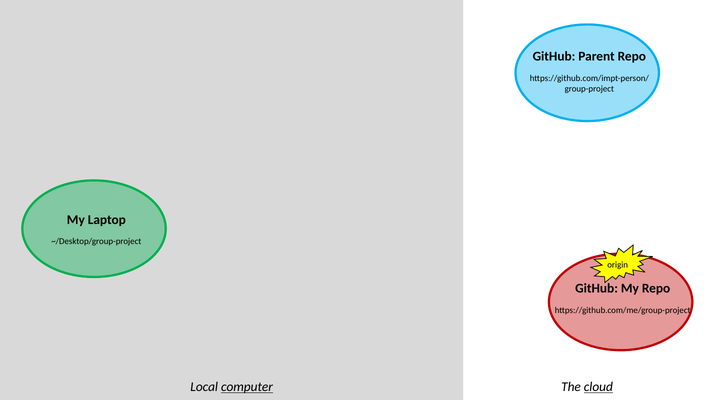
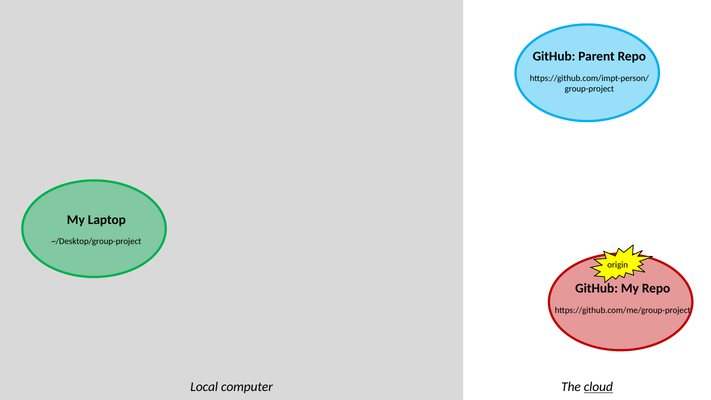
computer underline: present -> none
